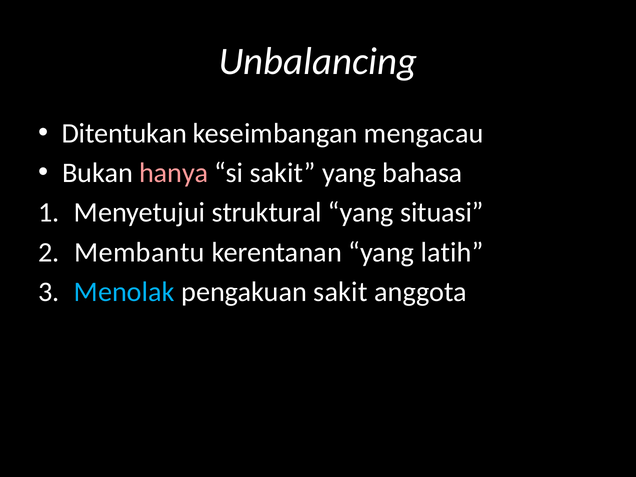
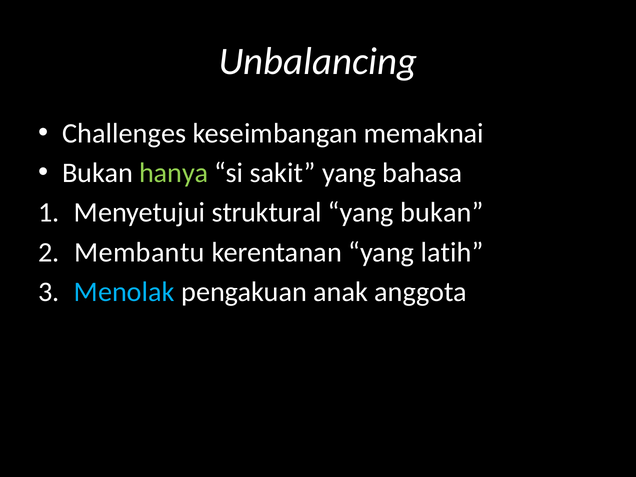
Ditentukan: Ditentukan -> Challenges
mengacau: mengacau -> memaknai
hanya colour: pink -> light green
yang situasi: situasi -> bukan
pengakuan sakit: sakit -> anak
